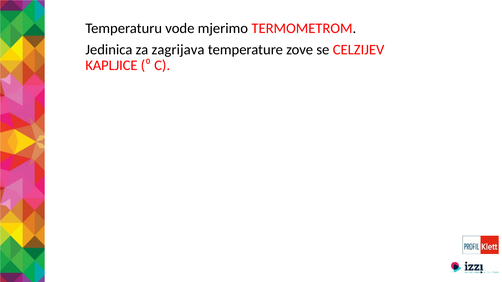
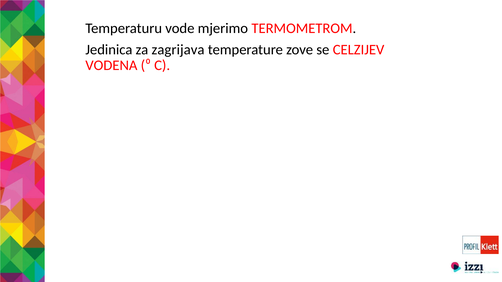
KAPLJICE: KAPLJICE -> VODENA
